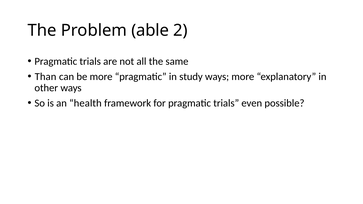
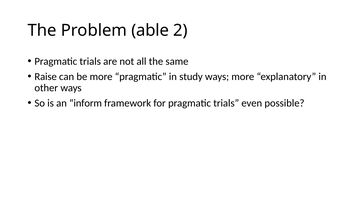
Than: Than -> Raise
health: health -> inform
